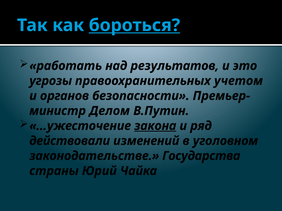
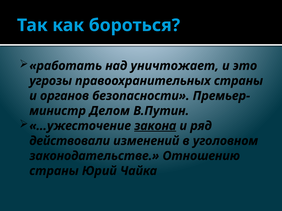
бороться underline: present -> none
результатов: результатов -> уничтожает
правоохранительных учетом: учетом -> страны
Государства: Государства -> Отношению
